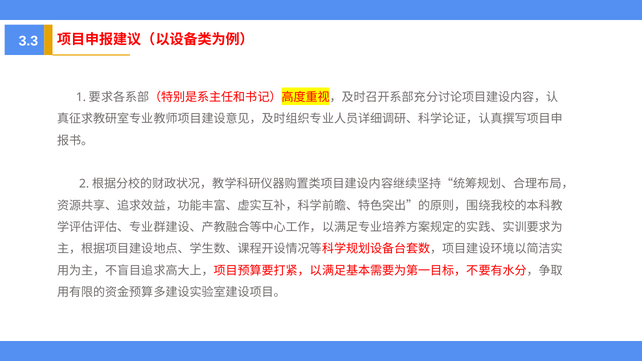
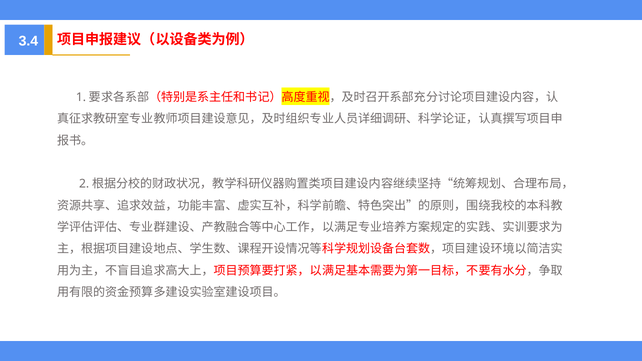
3.3: 3.3 -> 3.4
